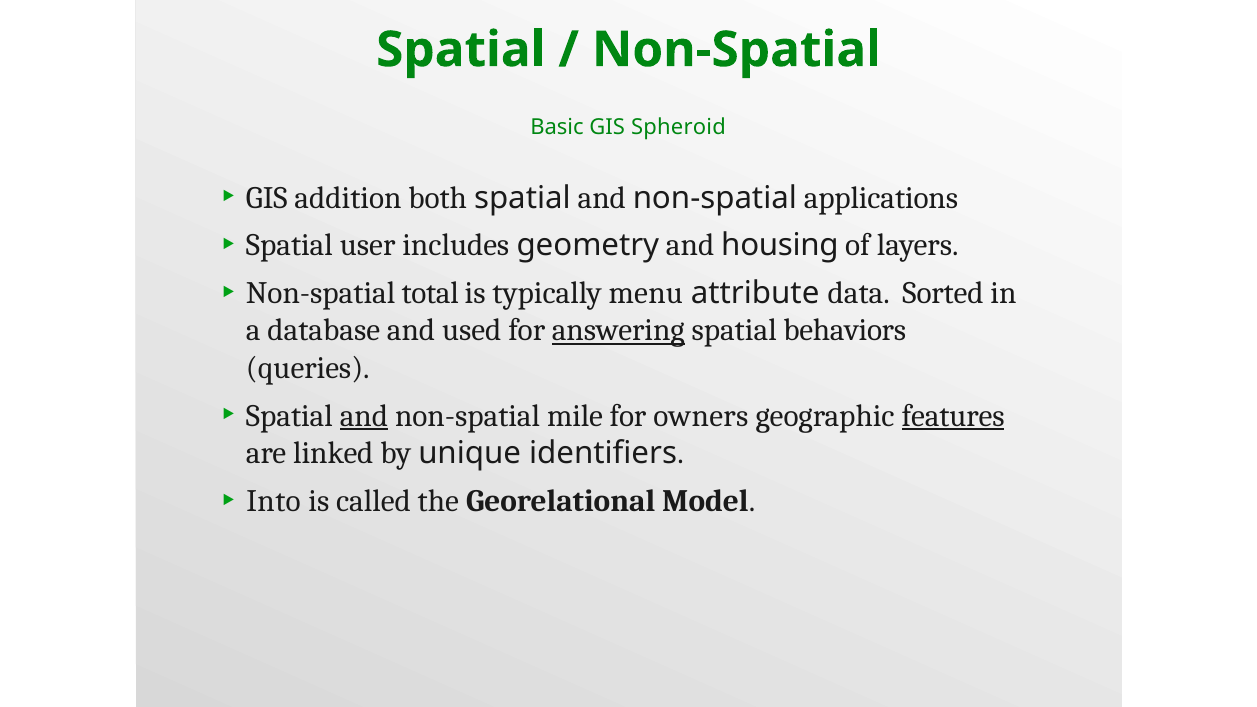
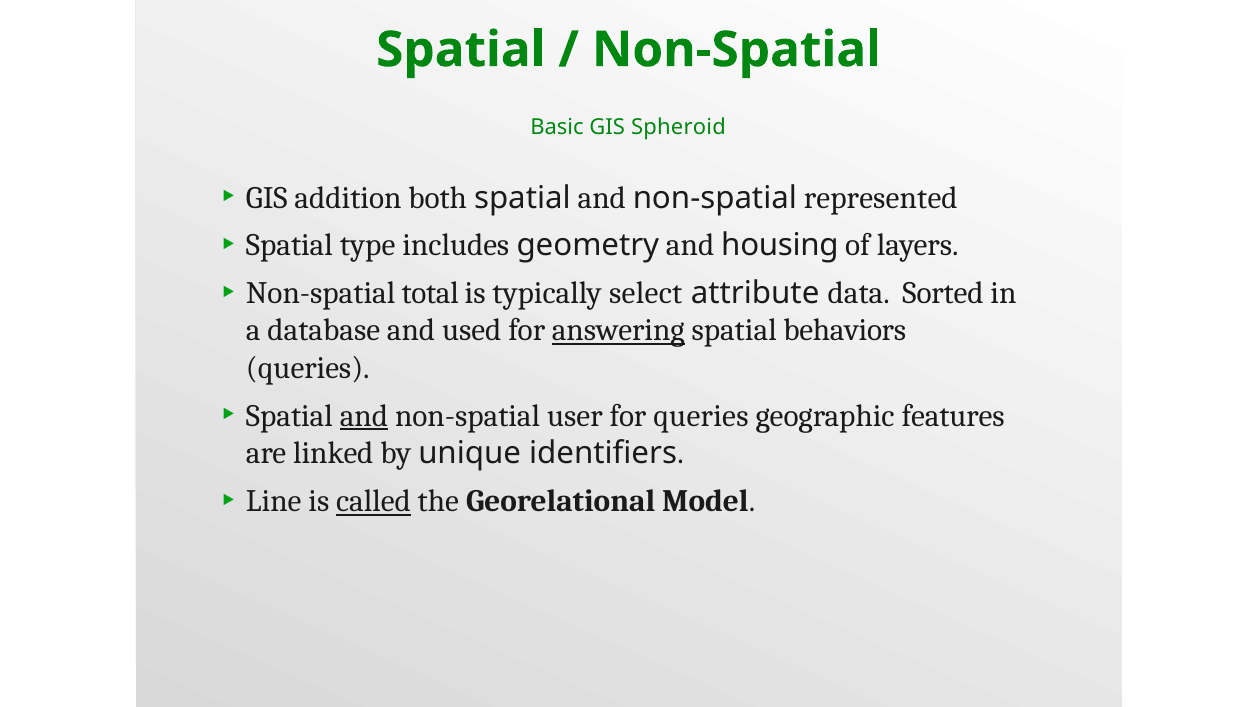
applications: applications -> represented
user: user -> type
menu: menu -> select
mile: mile -> user
for owners: owners -> queries
features underline: present -> none
Into: Into -> Line
called underline: none -> present
